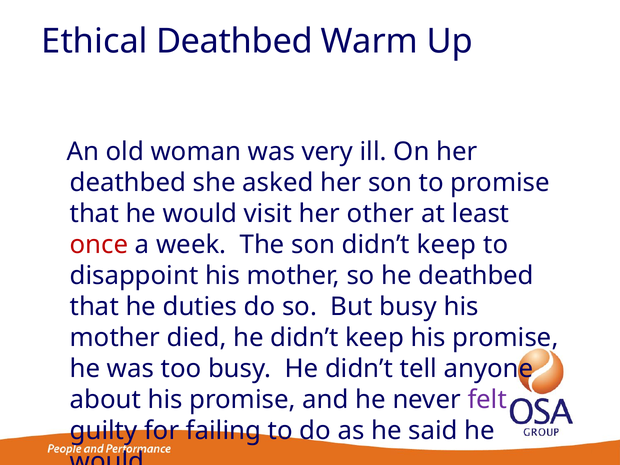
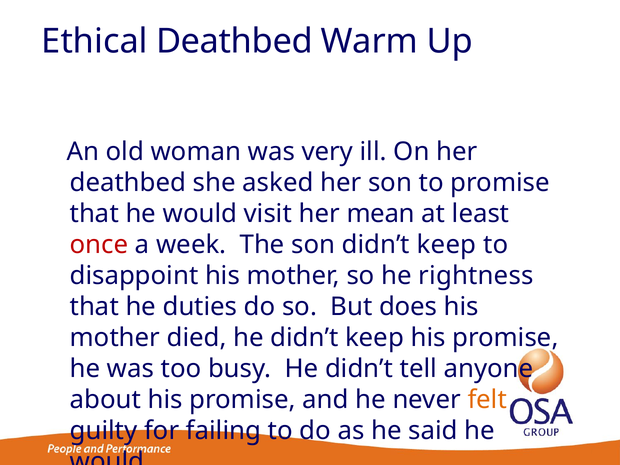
other: other -> mean
he deathbed: deathbed -> rightness
But busy: busy -> does
felt colour: purple -> orange
